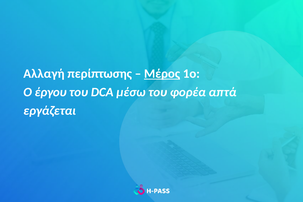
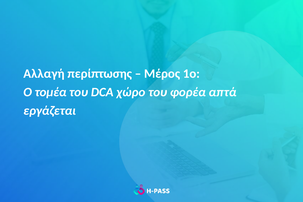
Μέρος underline: present -> none
έργου: έργου -> τομέα
μέσω: μέσω -> χώρο
